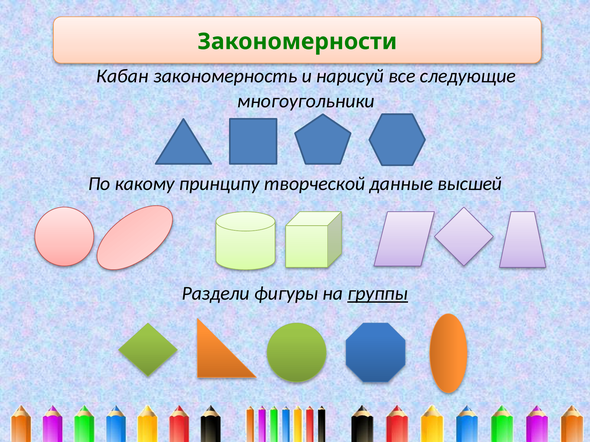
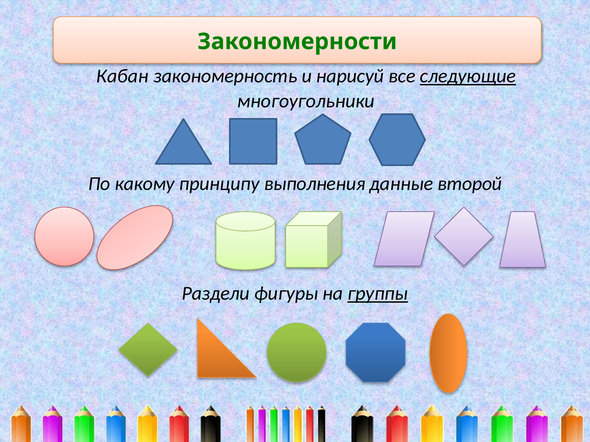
следующие underline: none -> present
творческой: творческой -> выполнения
высшей: высшей -> второй
